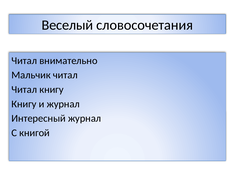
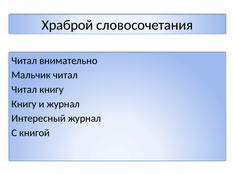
Веселый: Веселый -> Храброй
